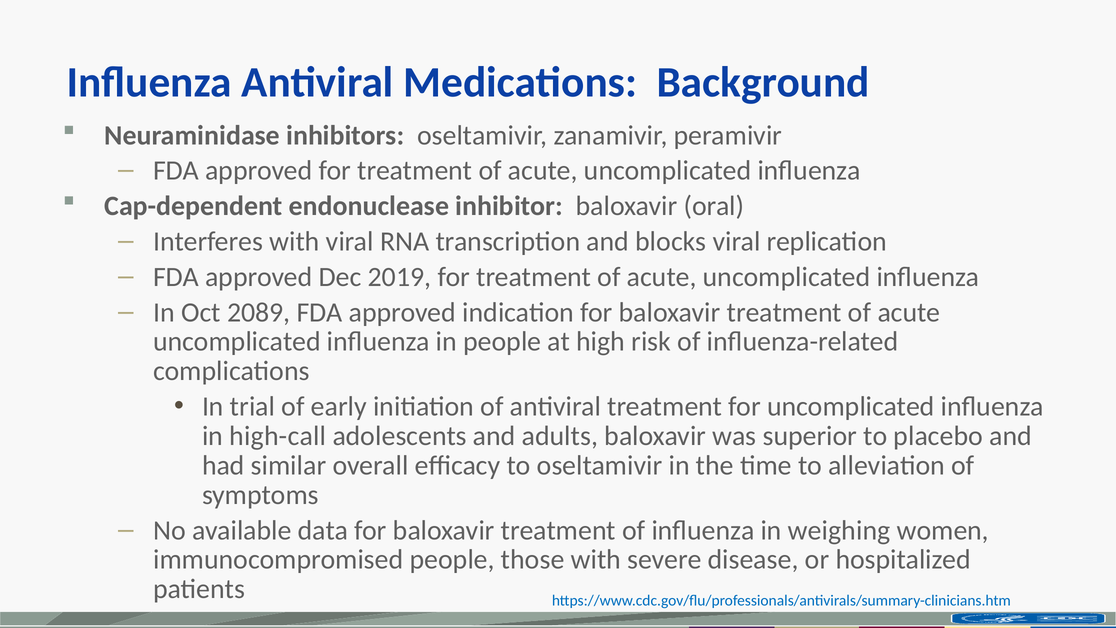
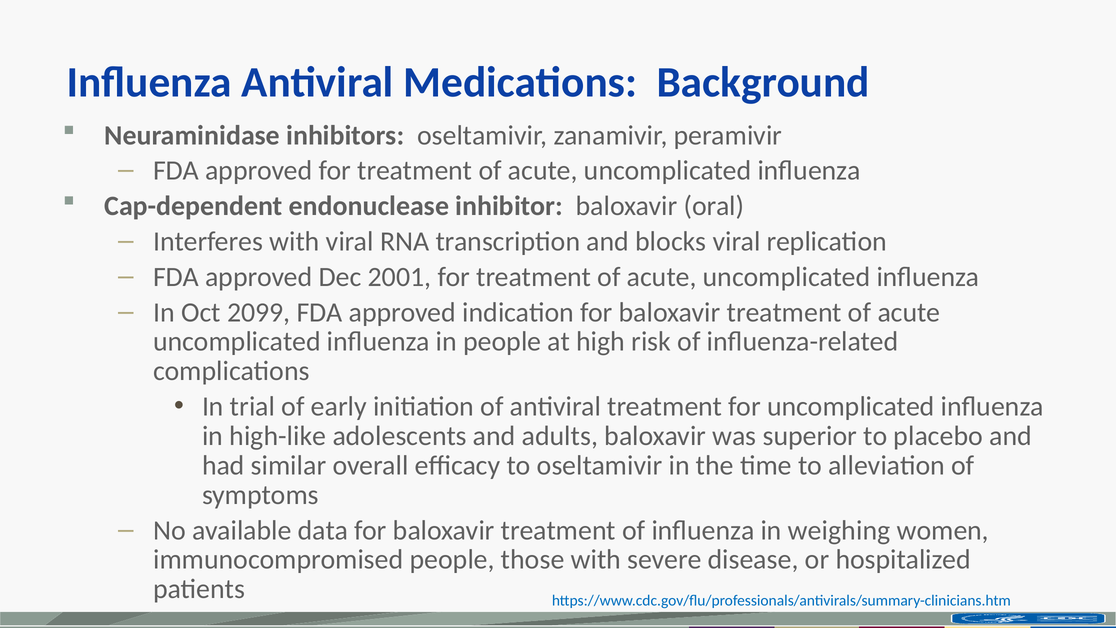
2019: 2019 -> 2001
2089: 2089 -> 2099
high-call: high-call -> high-like
